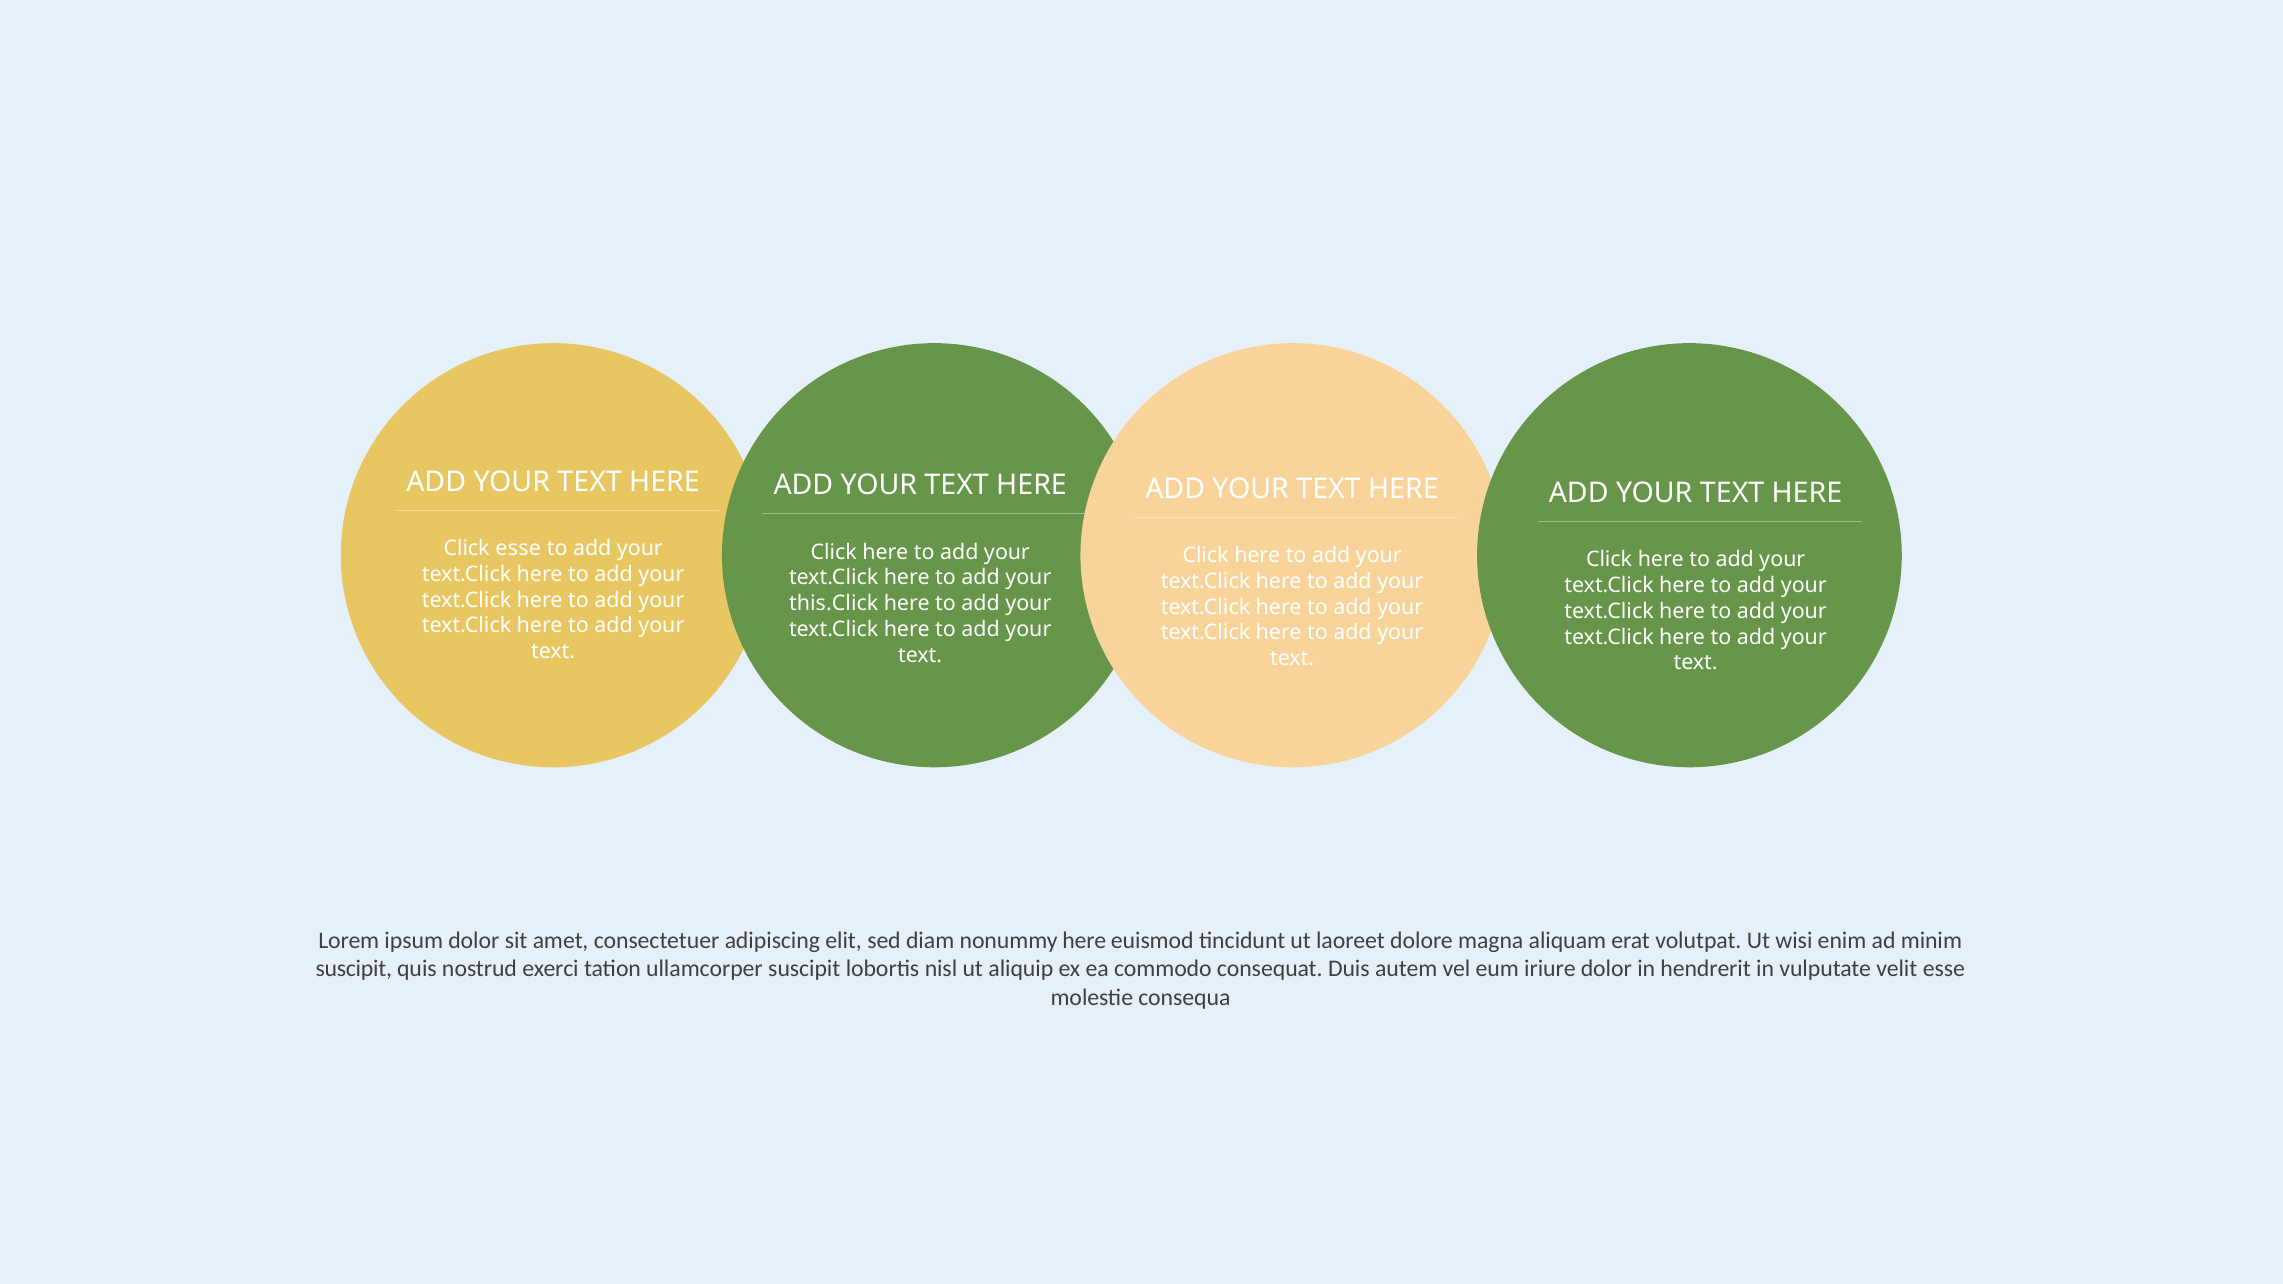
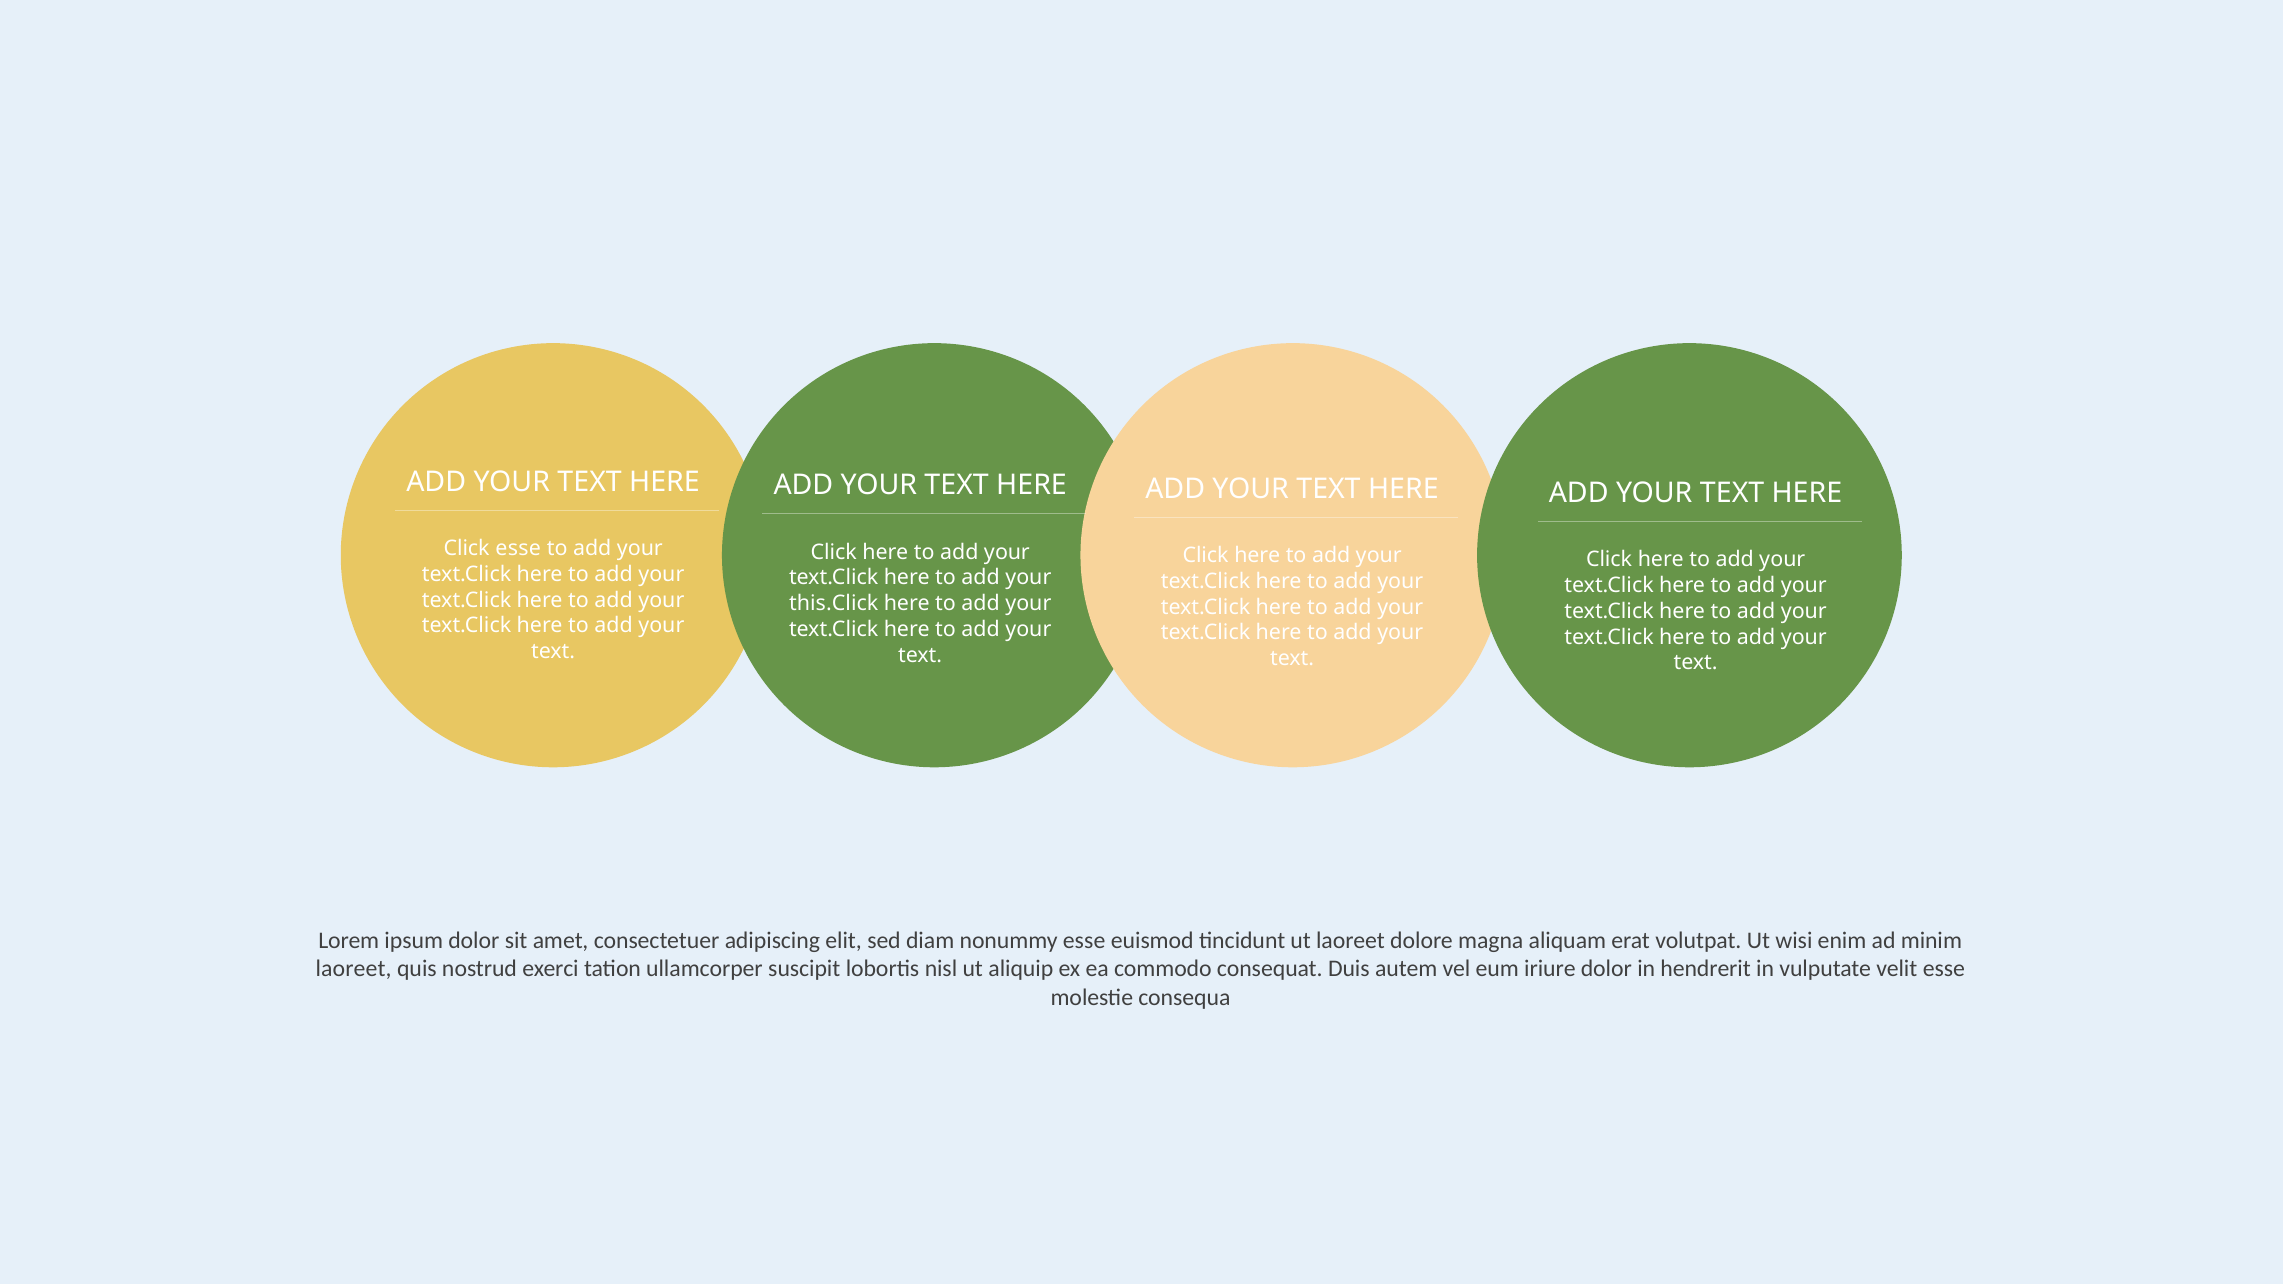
nonummy here: here -> esse
suscipit at (354, 969): suscipit -> laoreet
